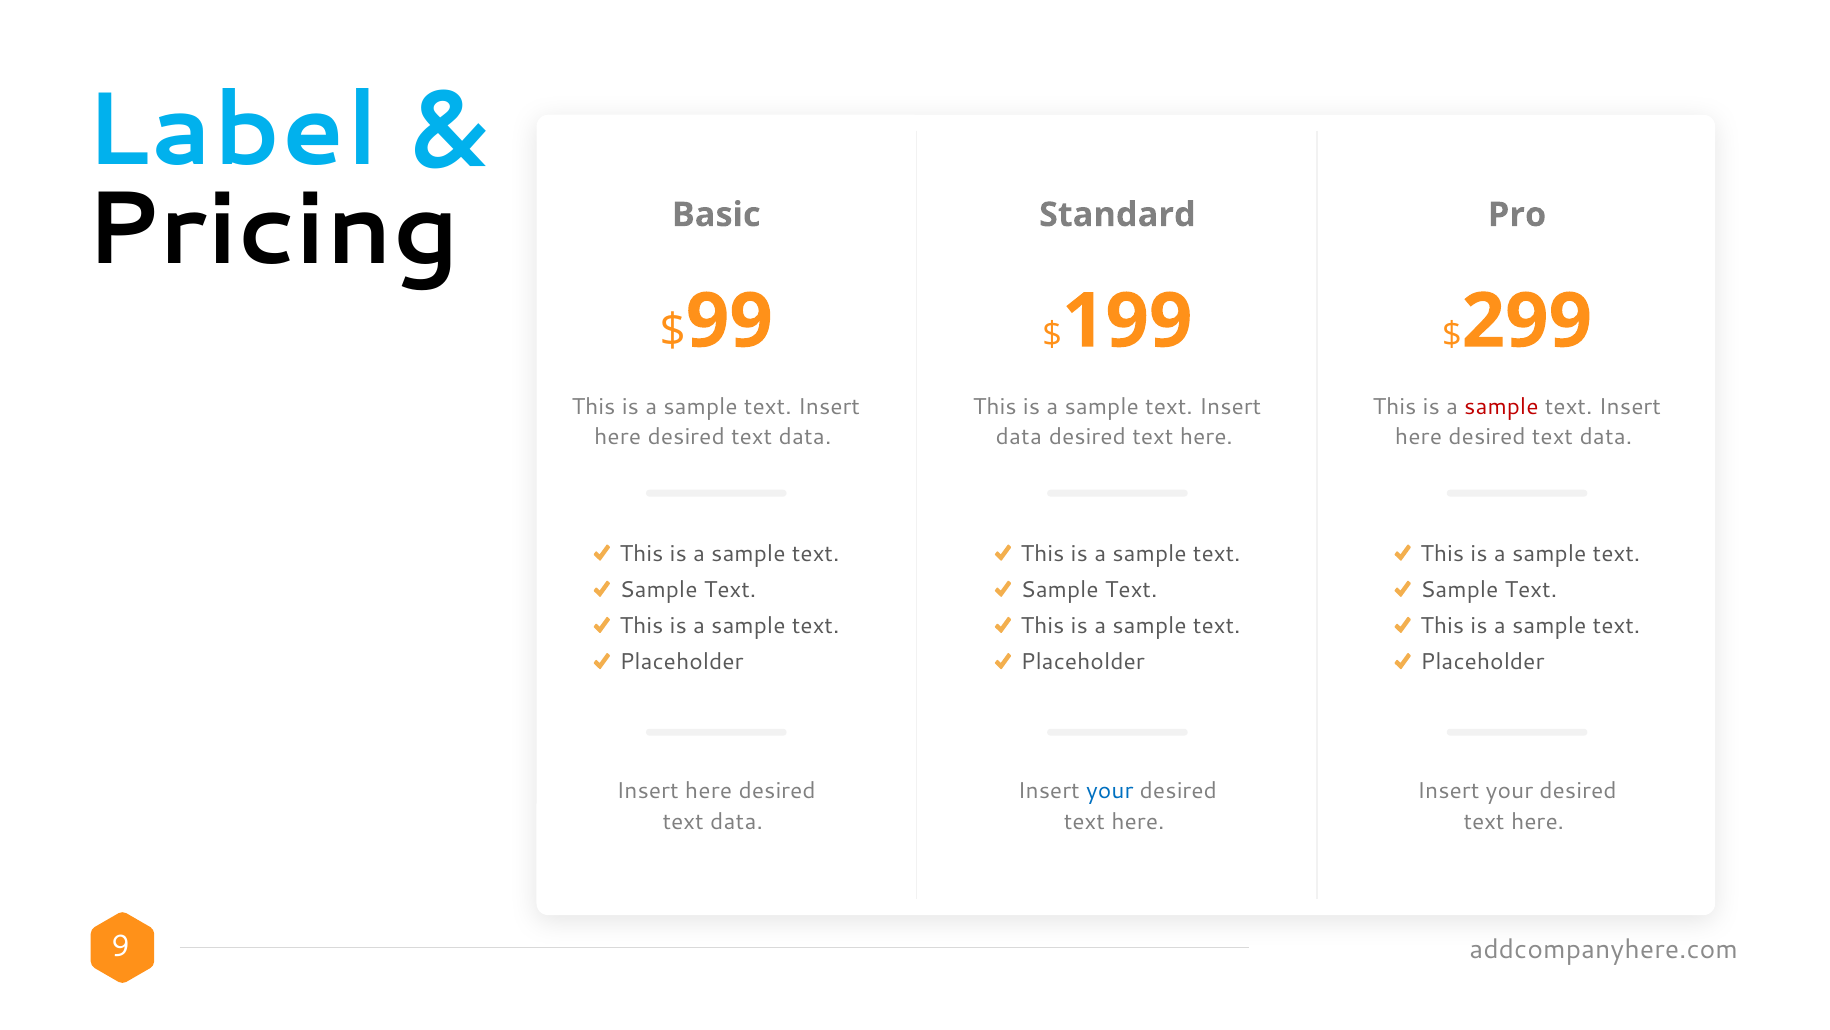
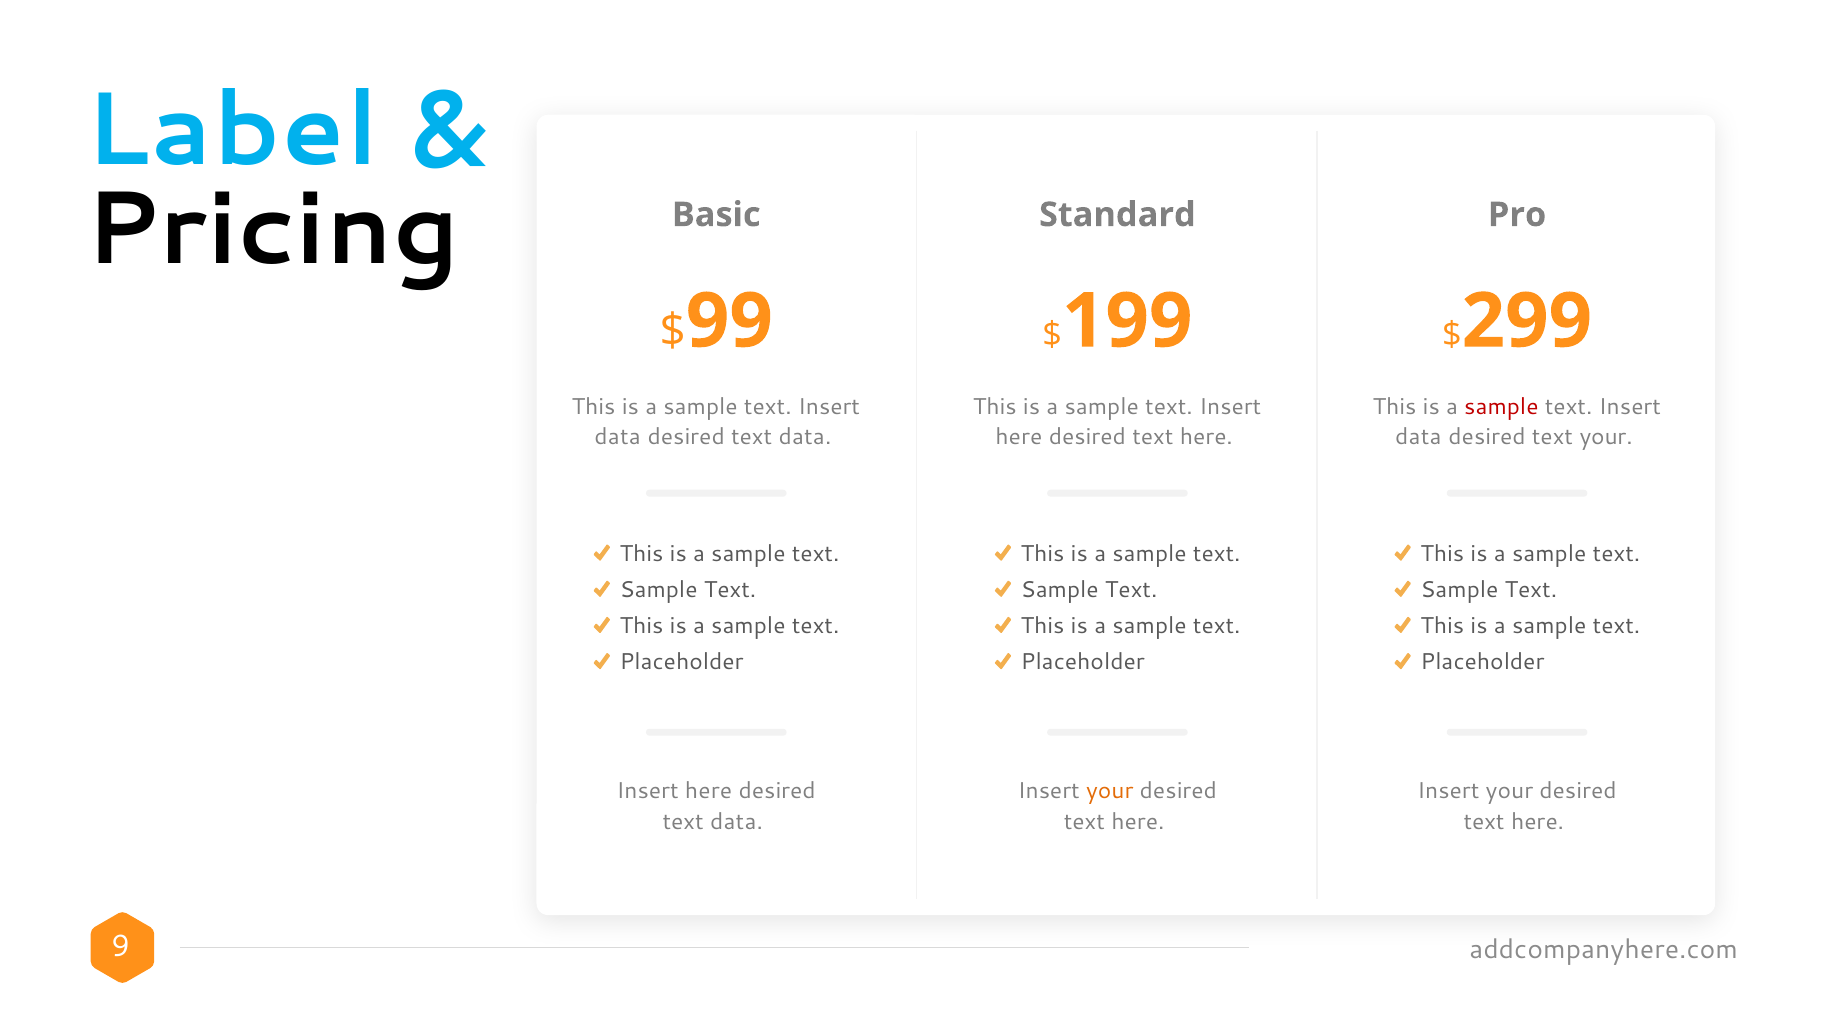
here at (618, 437): here -> data
data at (1019, 437): data -> here
here at (1419, 437): here -> data
data at (1606, 437): data -> your
your at (1110, 791) colour: blue -> orange
